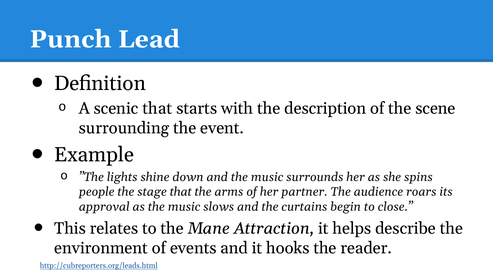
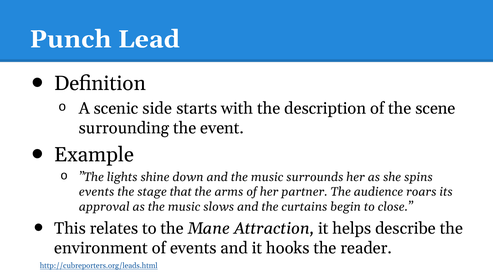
scenic that: that -> side
people at (97, 192): people -> events
